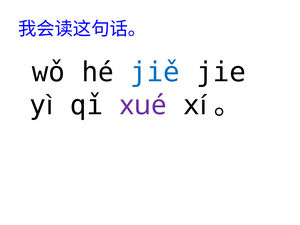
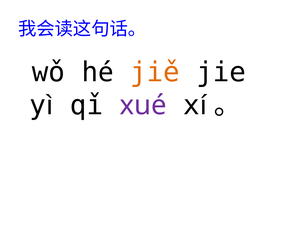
jiě colour: blue -> orange
